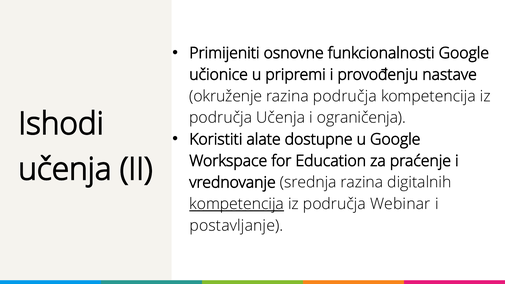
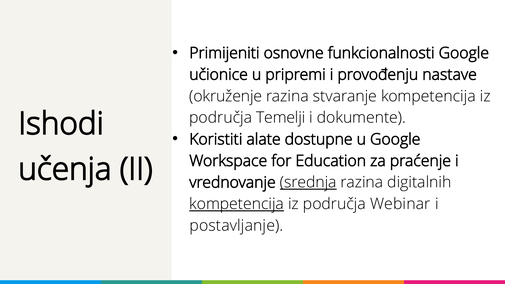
razina područja: područja -> stvaranje
područja Učenja: Učenja -> Temelji
ograničenja: ograničenja -> dokumente
srednja underline: none -> present
